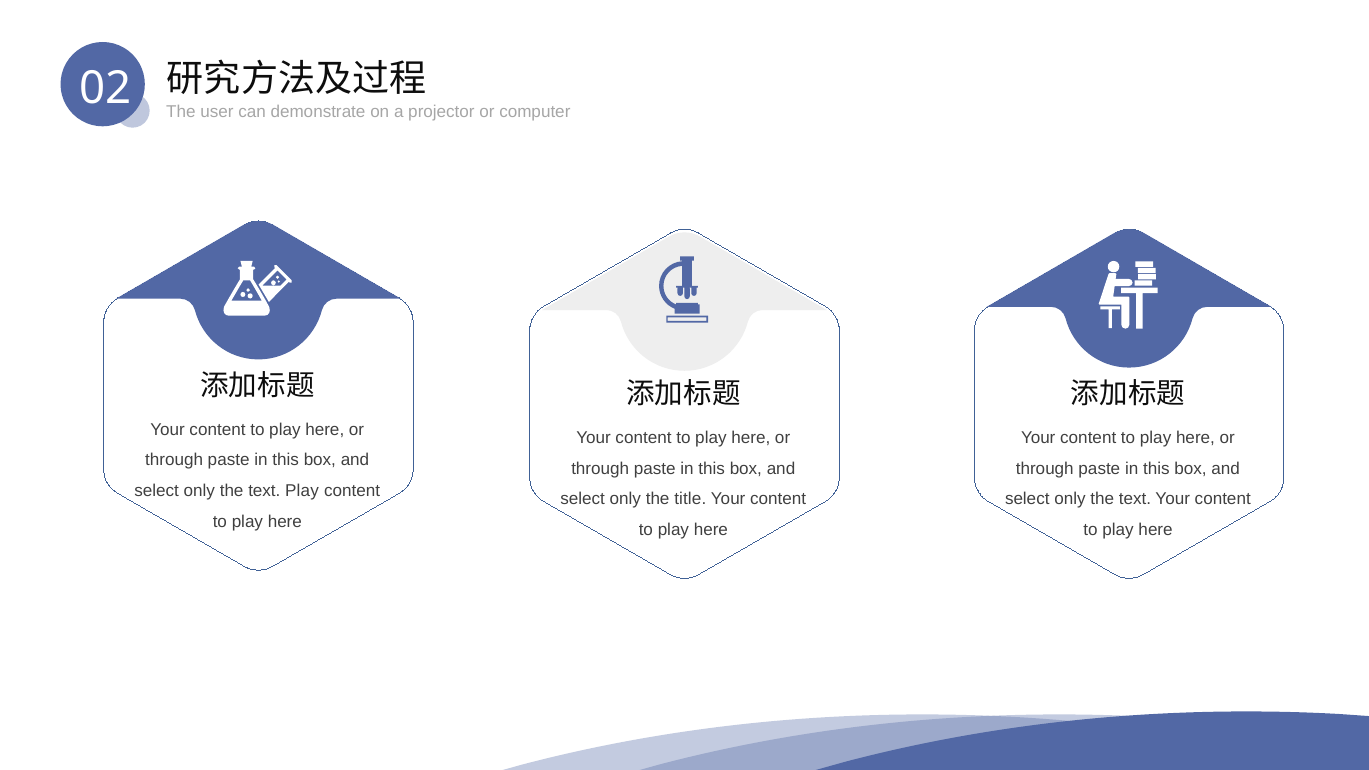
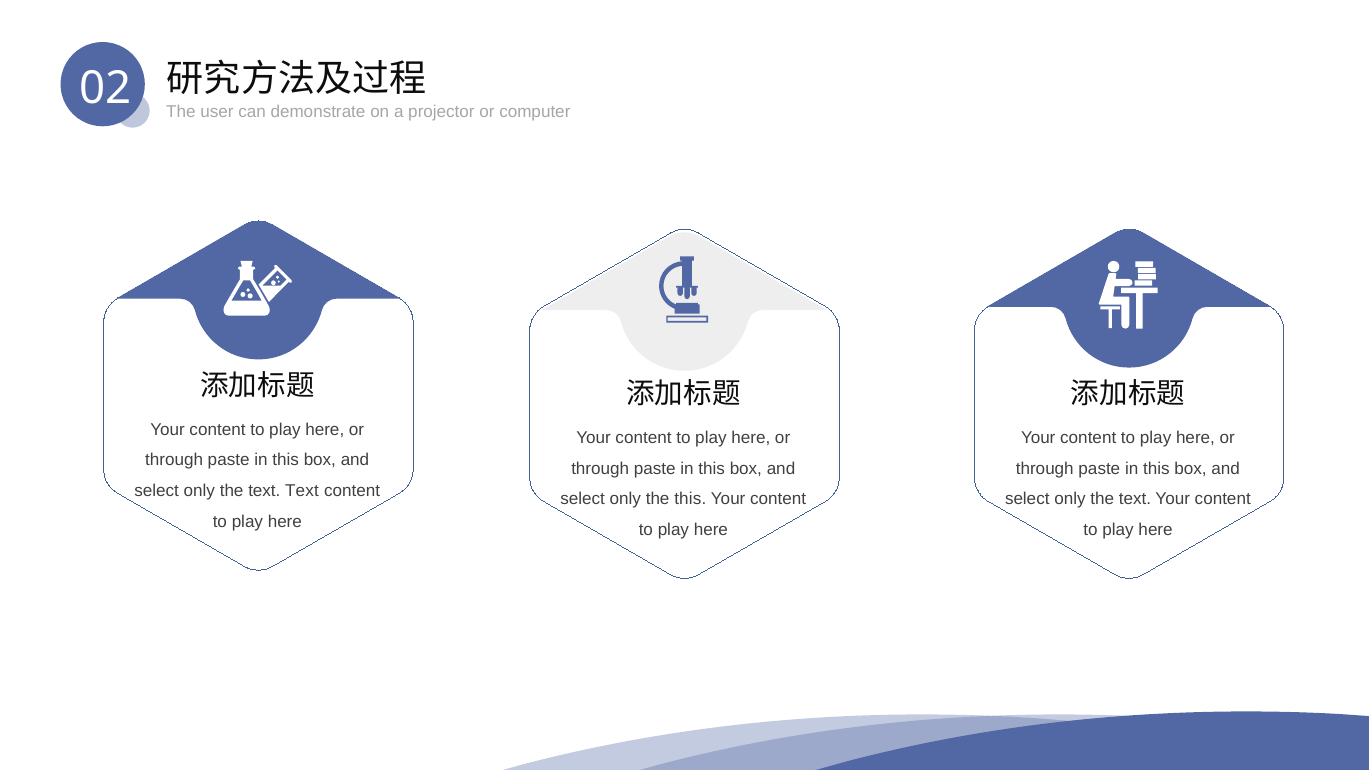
text Play: Play -> Text
the title: title -> this
